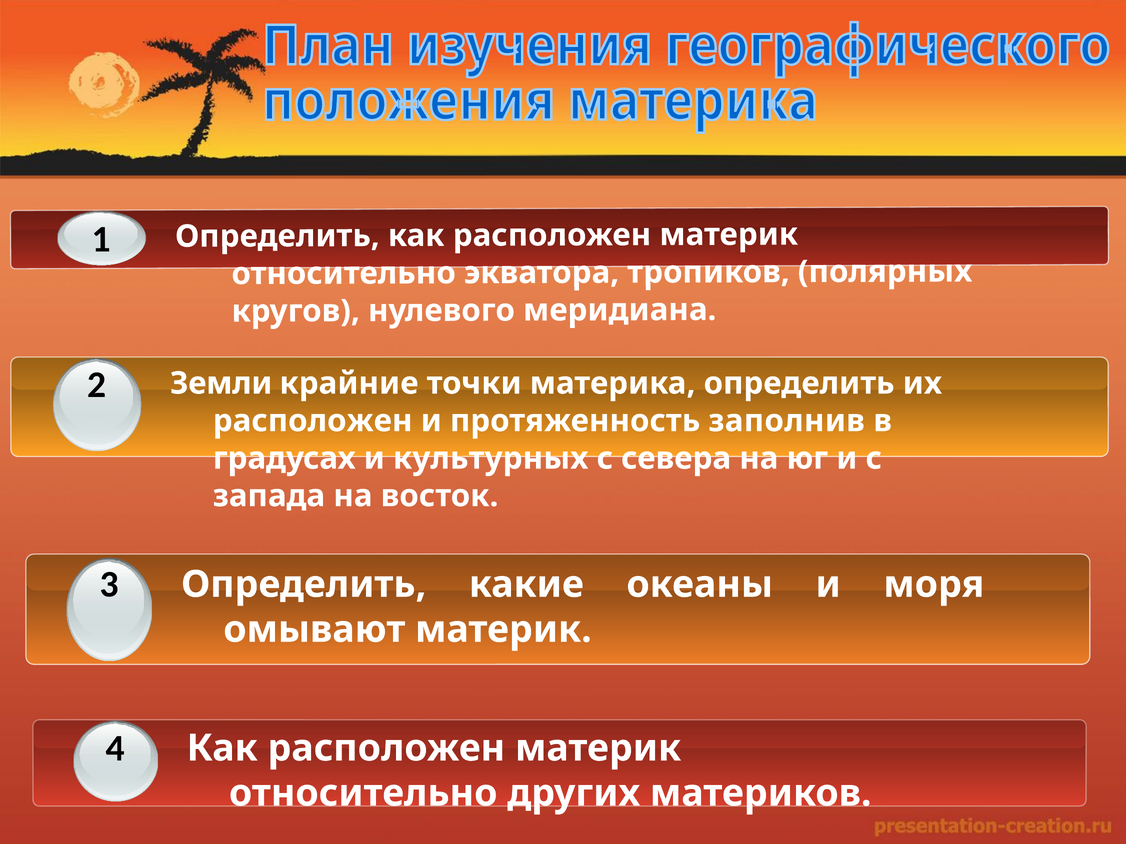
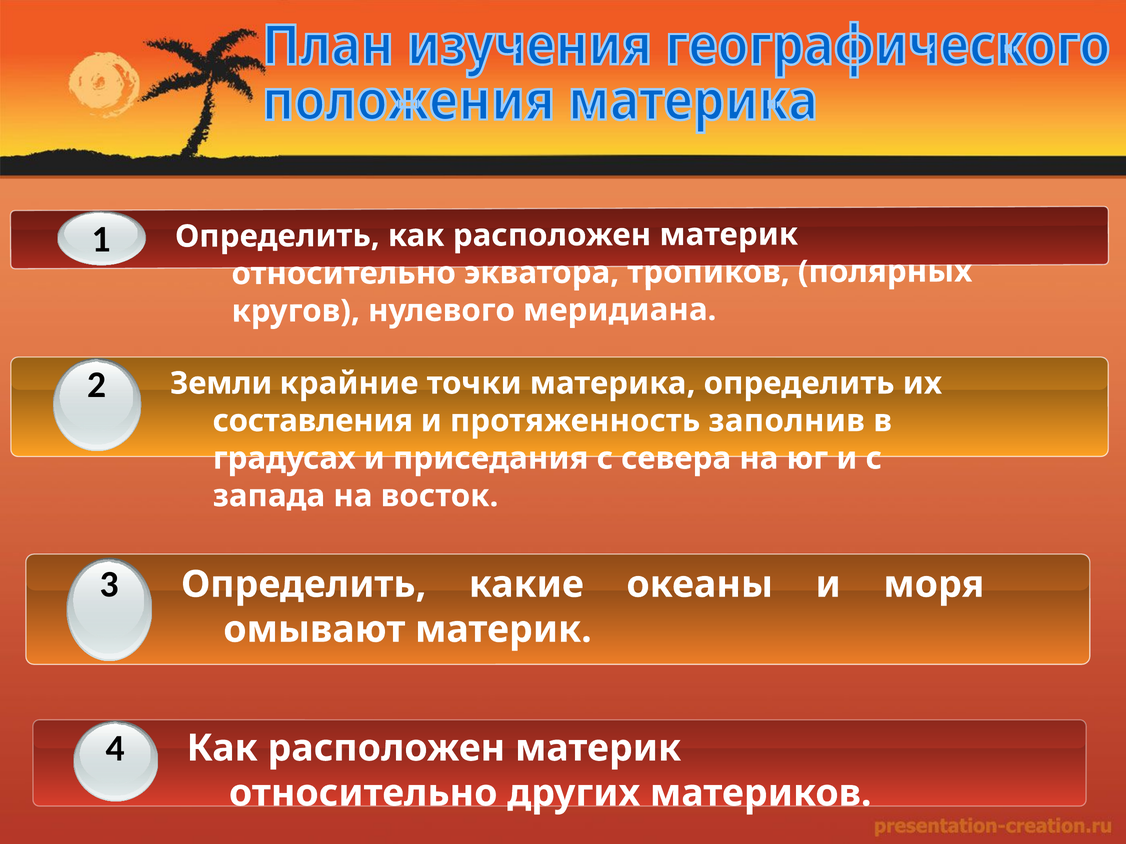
расположен at (313, 421): расположен -> составления
культурных: культурных -> приседания
